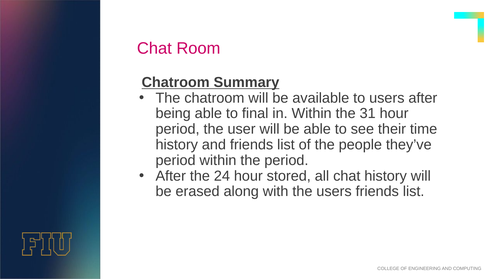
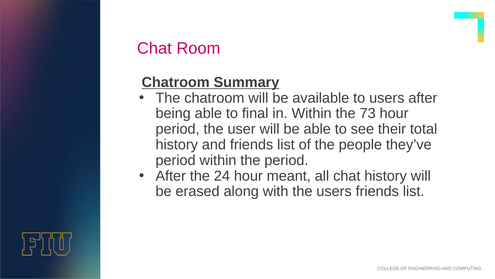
31: 31 -> 73
time: time -> total
stored: stored -> meant
